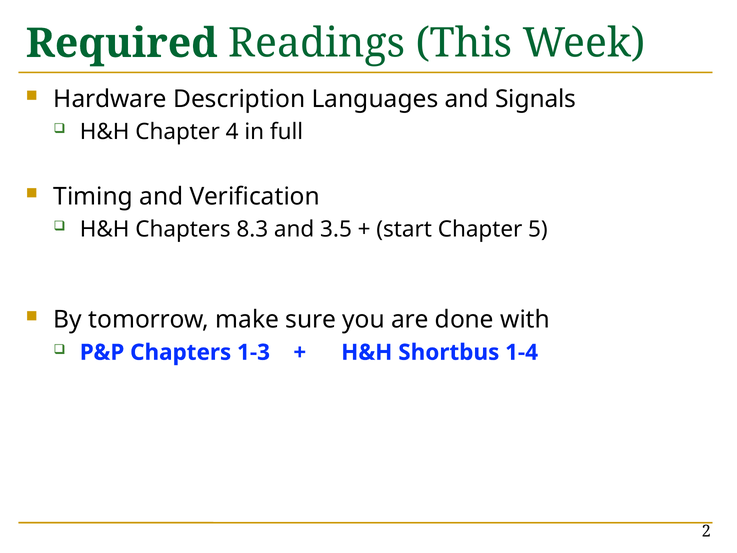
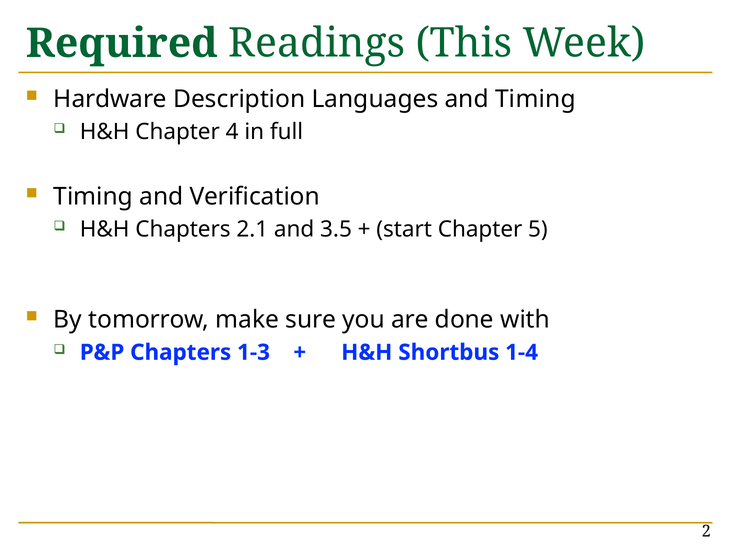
and Signals: Signals -> Timing
8.3: 8.3 -> 2.1
